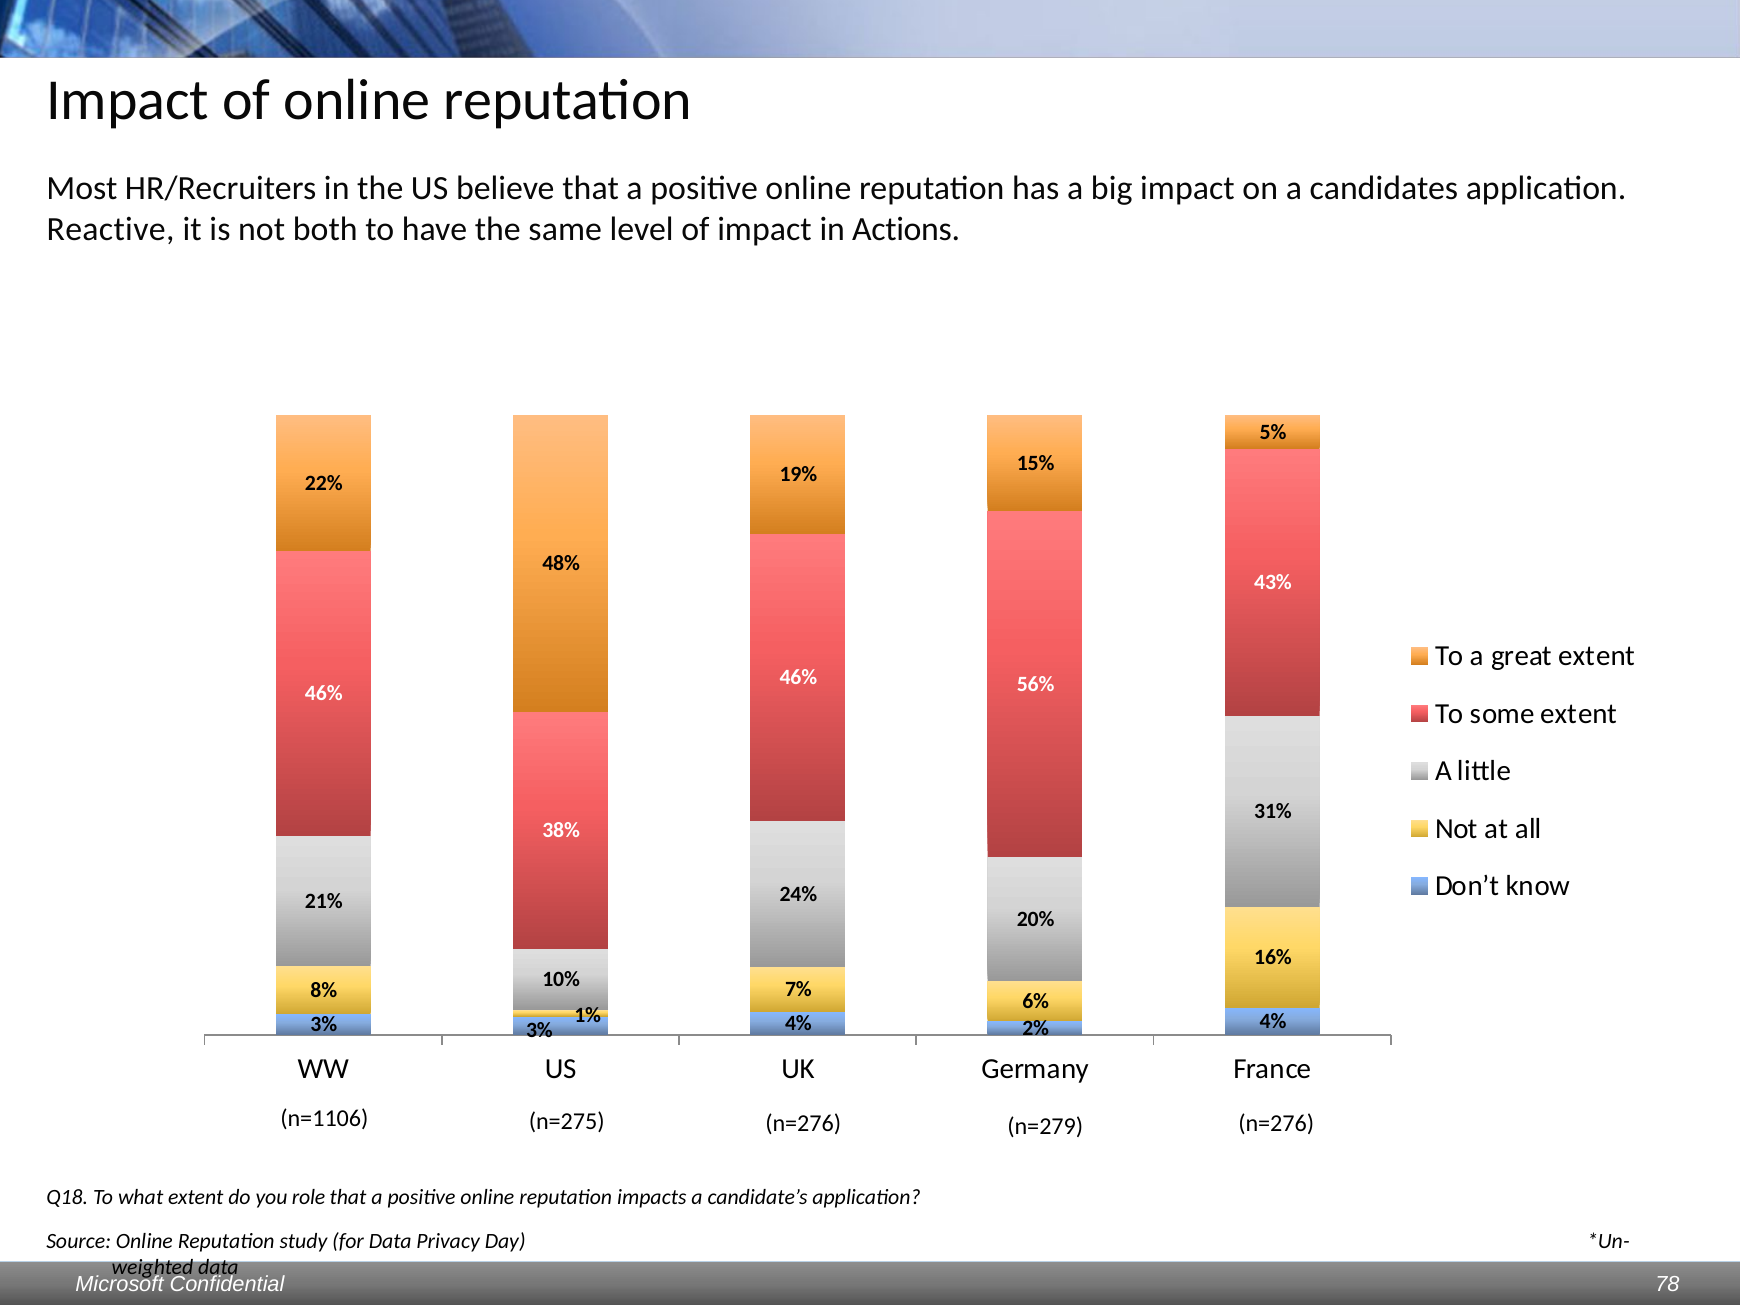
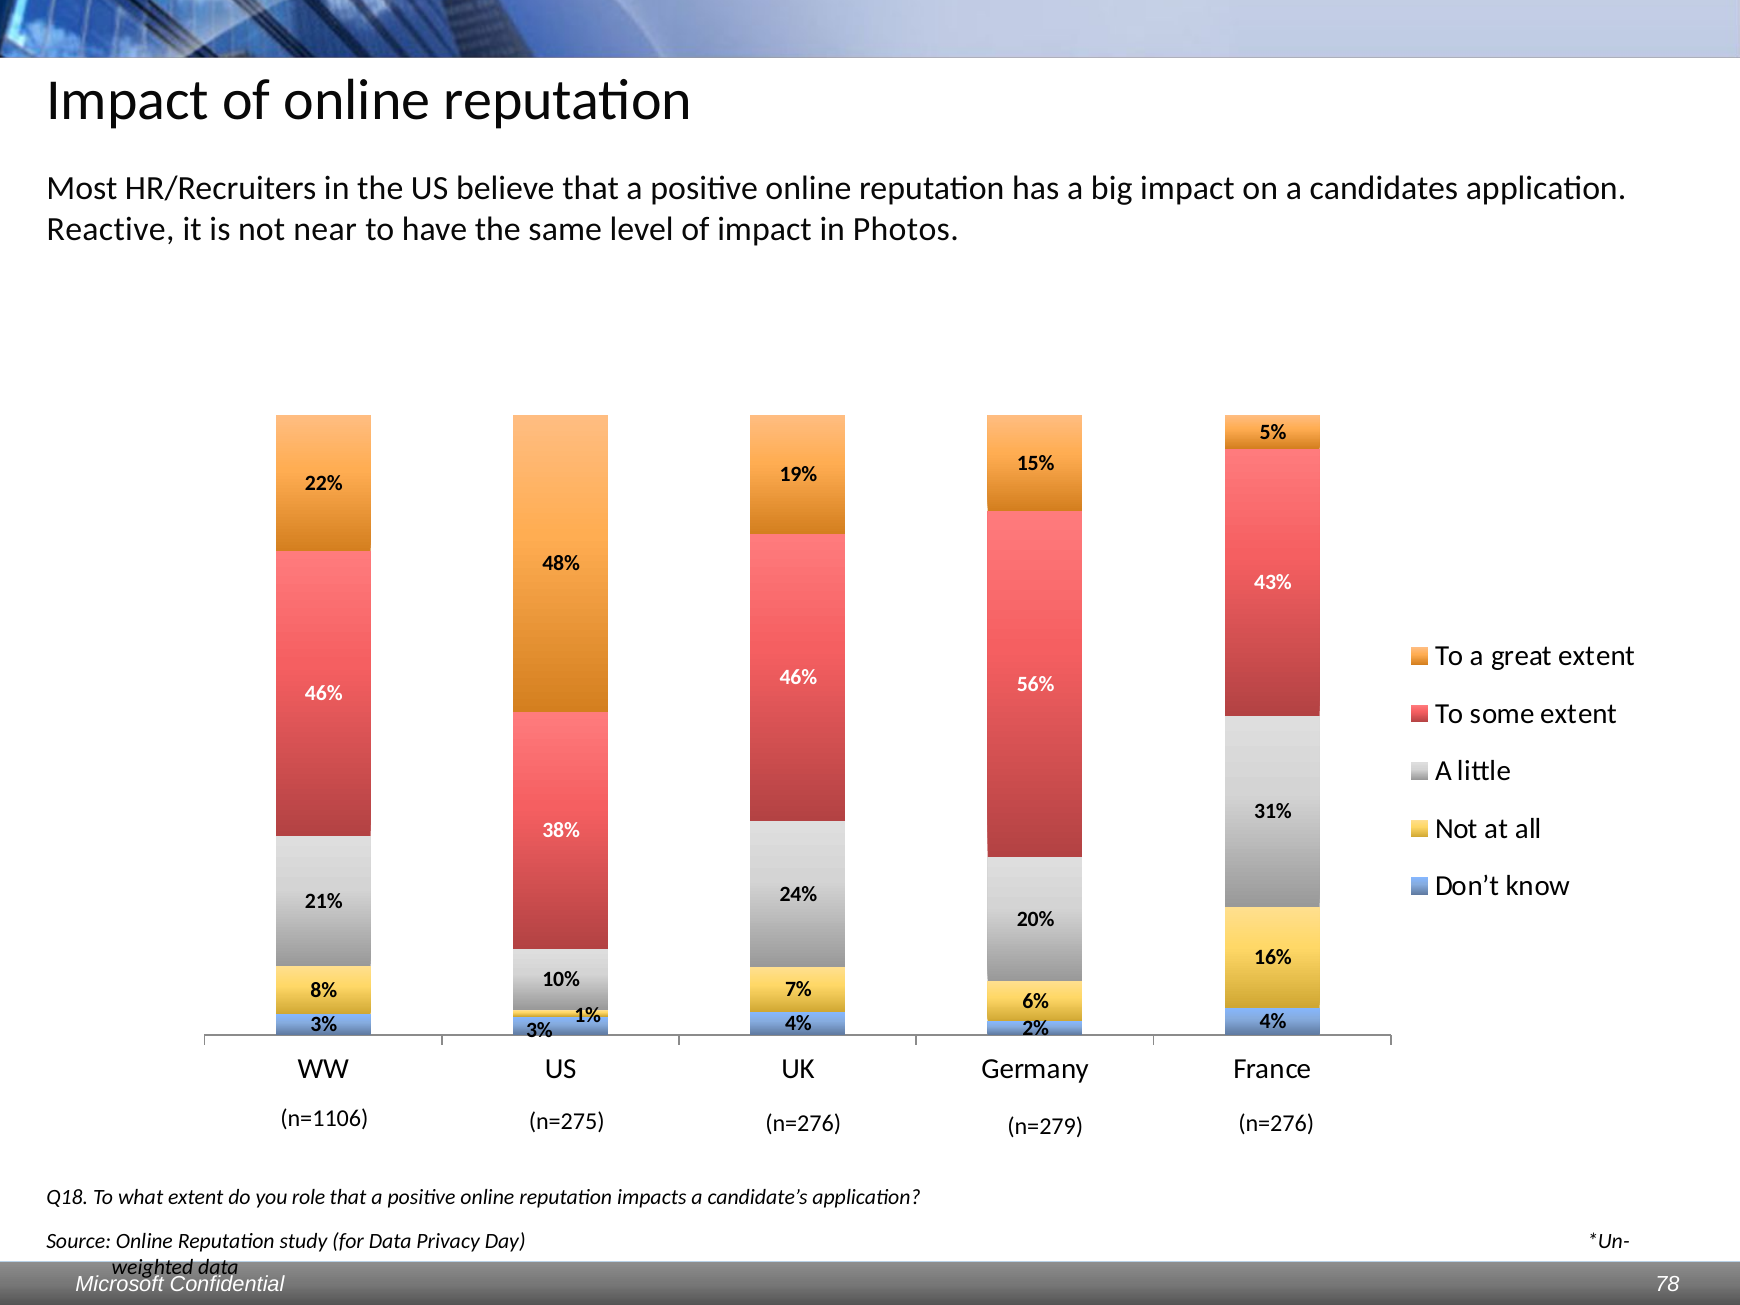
both: both -> near
Actions: Actions -> Photos
